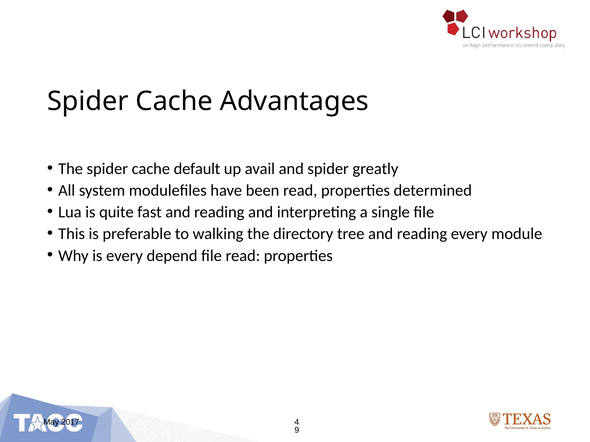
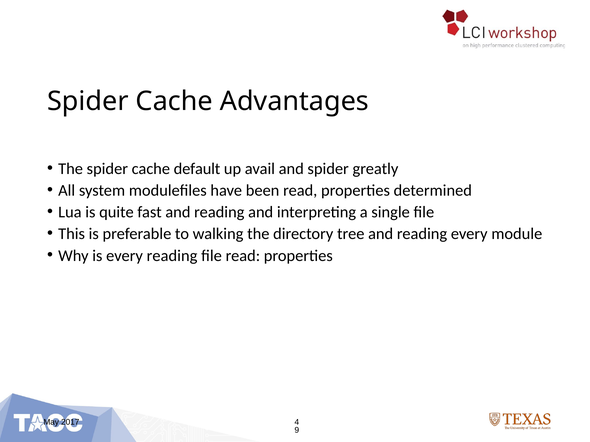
every depend: depend -> reading
